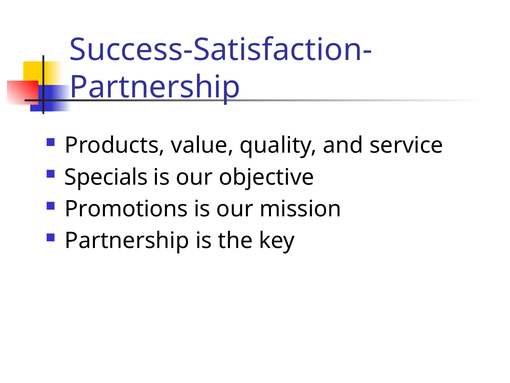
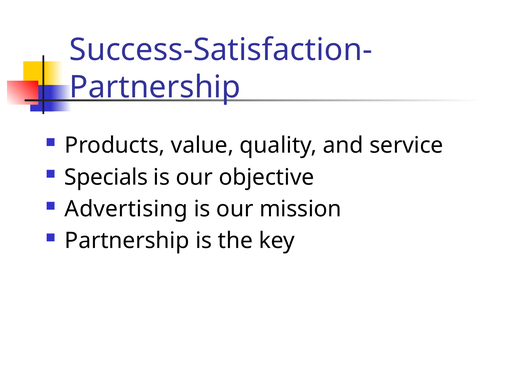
Promotions: Promotions -> Advertising
